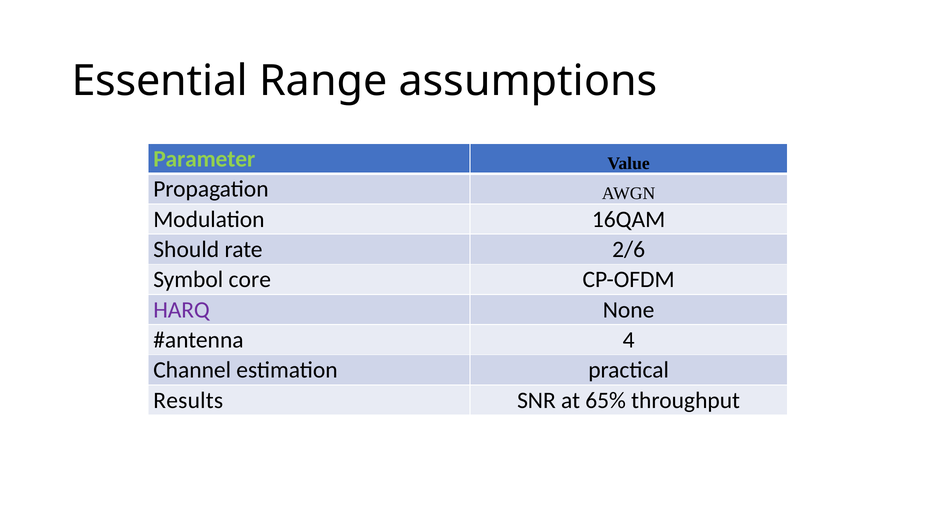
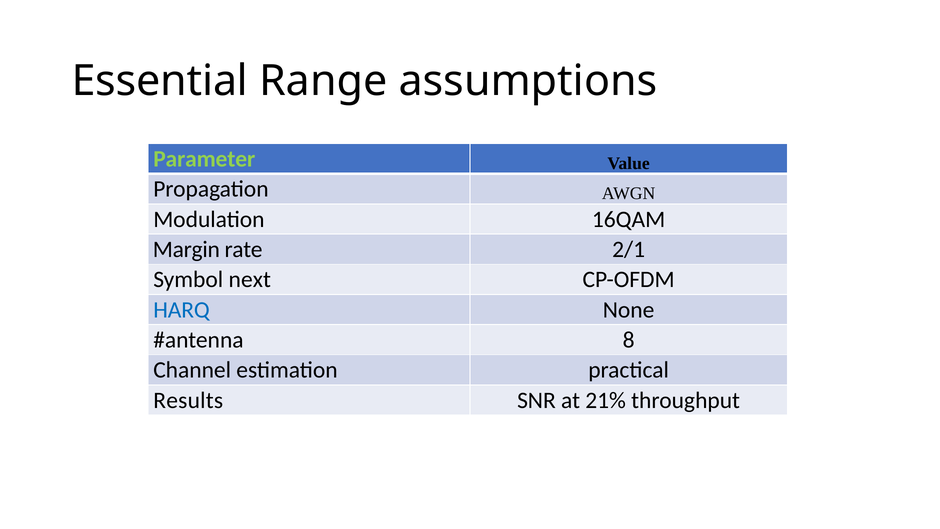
Should: Should -> Margin
2/6: 2/6 -> 2/1
core: core -> next
HARQ colour: purple -> blue
4: 4 -> 8
65%: 65% -> 21%
